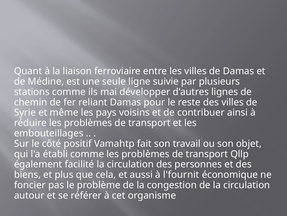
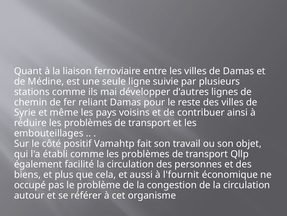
foncier: foncier -> occupé
